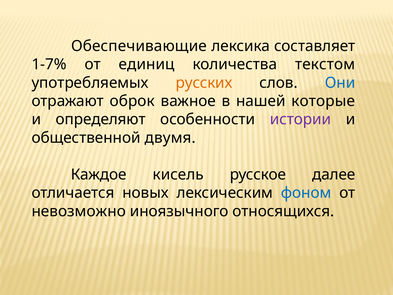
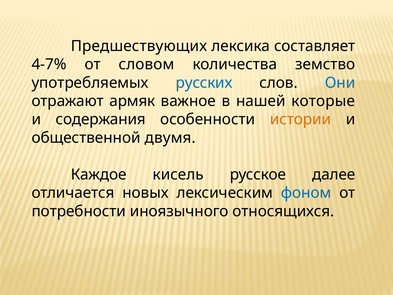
Обеспечивающие: Обеспечивающие -> Предшествующих
1-7%: 1-7% -> 4-7%
единиц: единиц -> словом
текстом: текстом -> земство
русских colour: orange -> blue
оброк: оброк -> армяк
определяют: определяют -> содержания
истории colour: purple -> orange
невозможно: невозможно -> потребности
